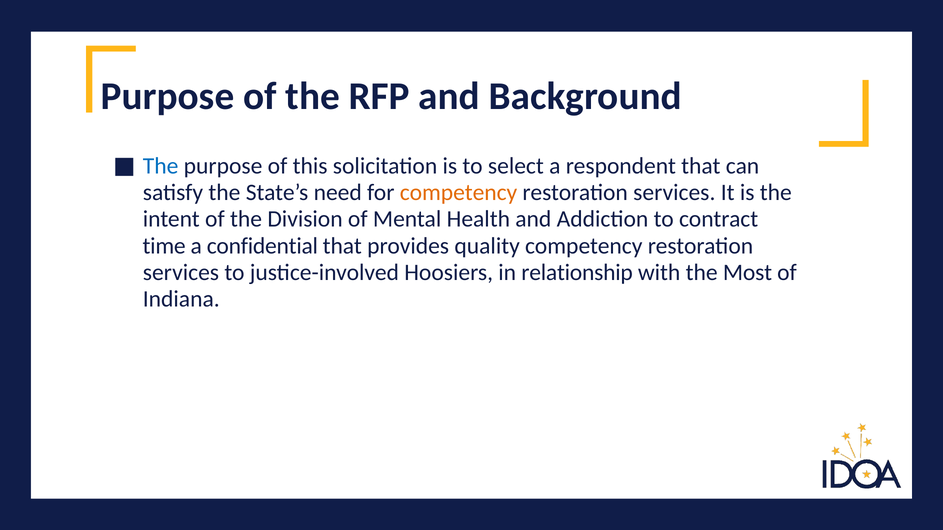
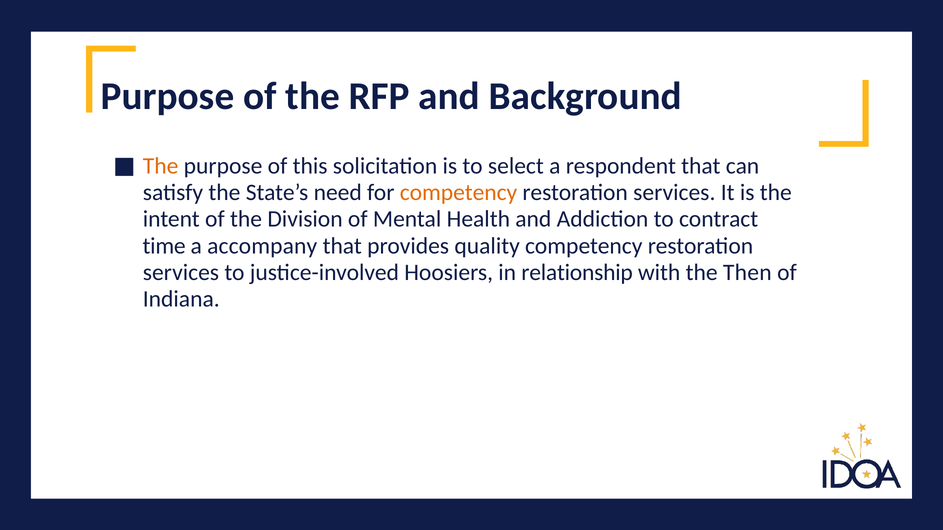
The at (161, 166) colour: blue -> orange
confidential: confidential -> accompany
Most: Most -> Then
